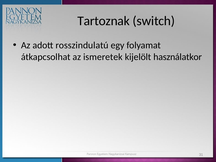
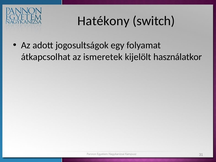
Tartoznak: Tartoznak -> Hatékony
rosszindulatú: rosszindulatú -> jogosultságok
